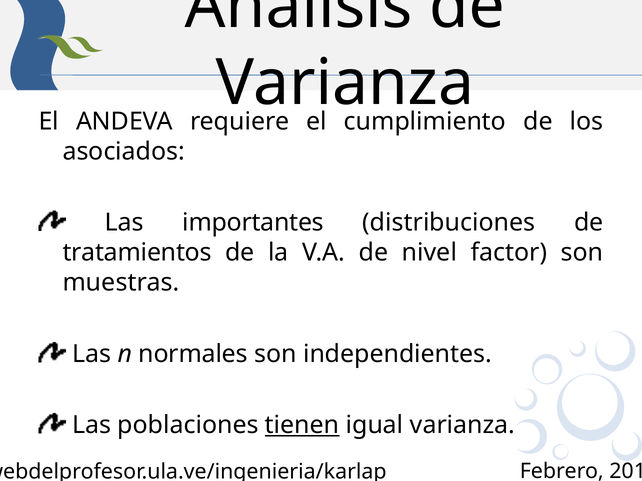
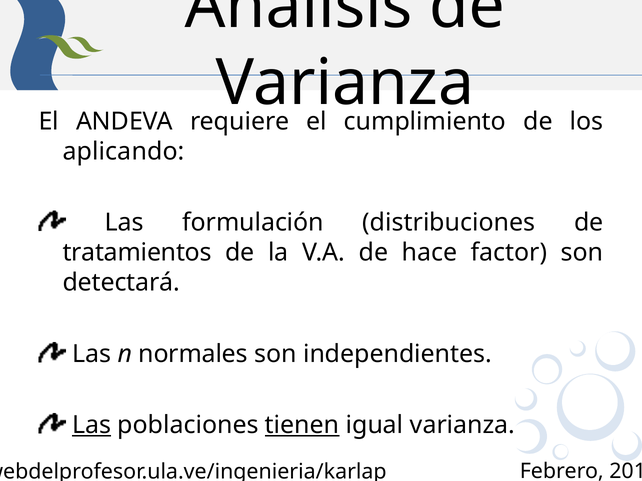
asociados: asociados -> aplicando
importantes: importantes -> formulación
nivel: nivel -> hace
muestras: muestras -> detectará
Las at (92, 426) underline: none -> present
